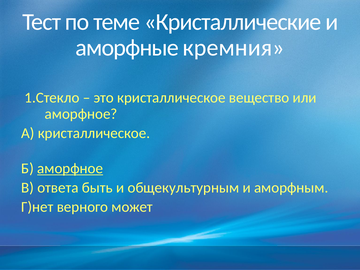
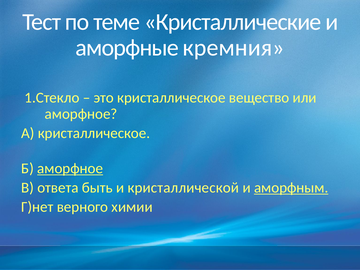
общекультурным: общекультурным -> кристаллической
аморфным underline: none -> present
может: может -> химии
